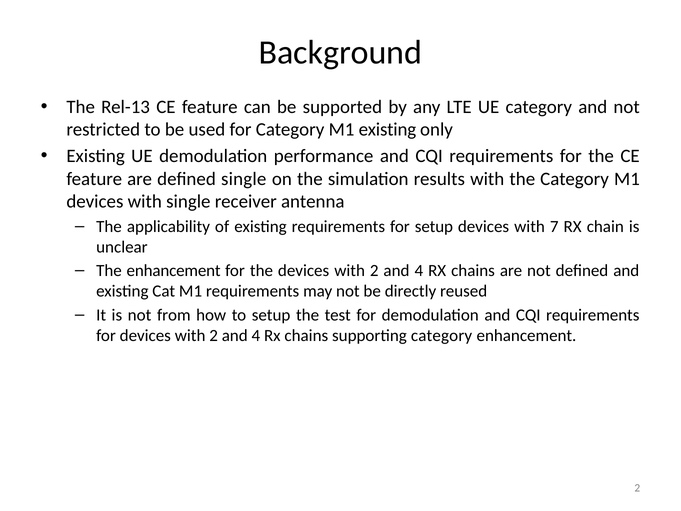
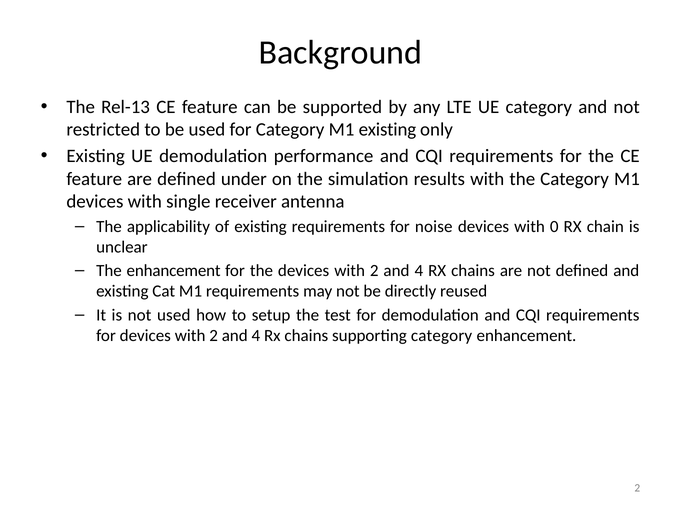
defined single: single -> under
for setup: setup -> noise
7: 7 -> 0
not from: from -> used
